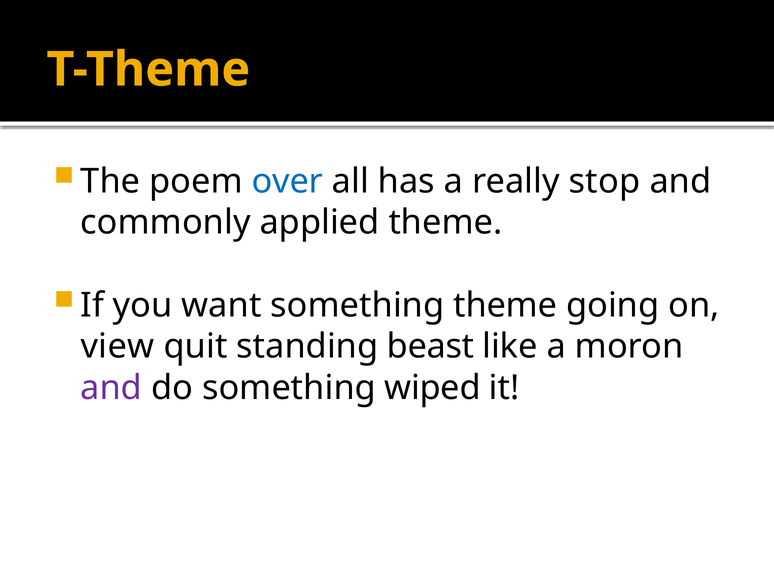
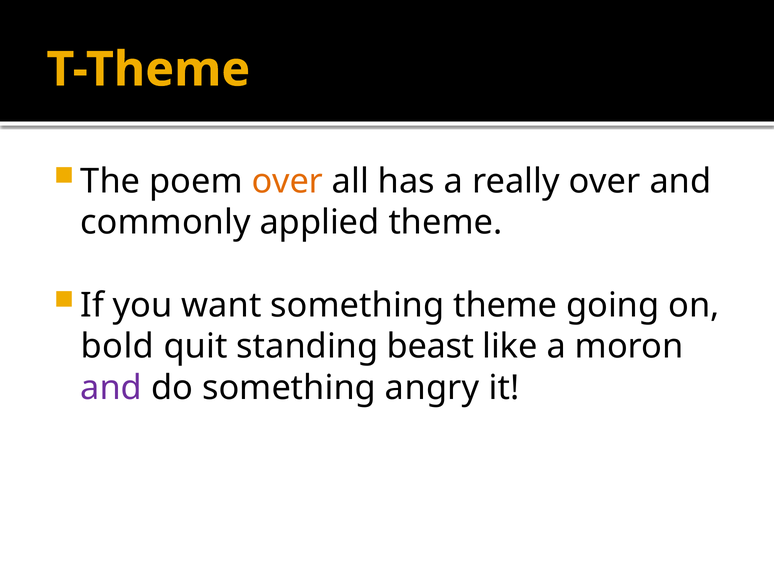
over at (287, 181) colour: blue -> orange
really stop: stop -> over
view: view -> bold
wiped: wiped -> angry
